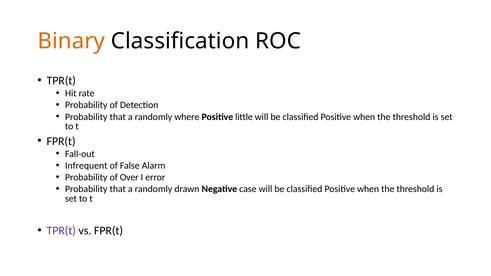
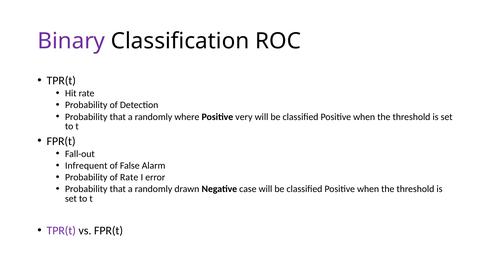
Binary colour: orange -> purple
little: little -> very
of Over: Over -> Rate
